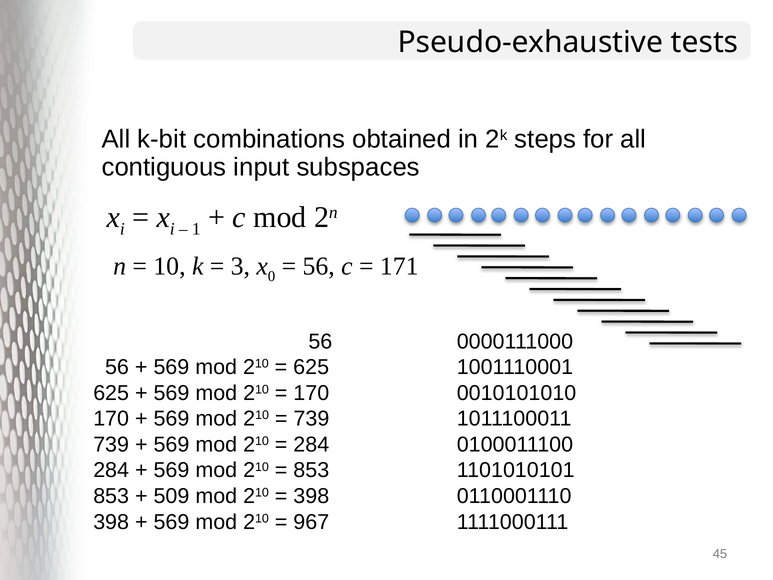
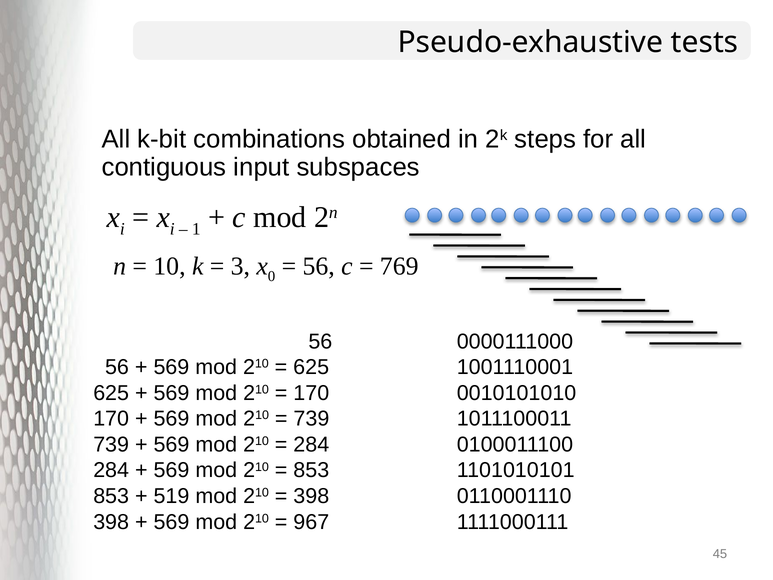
171: 171 -> 769
509: 509 -> 519
